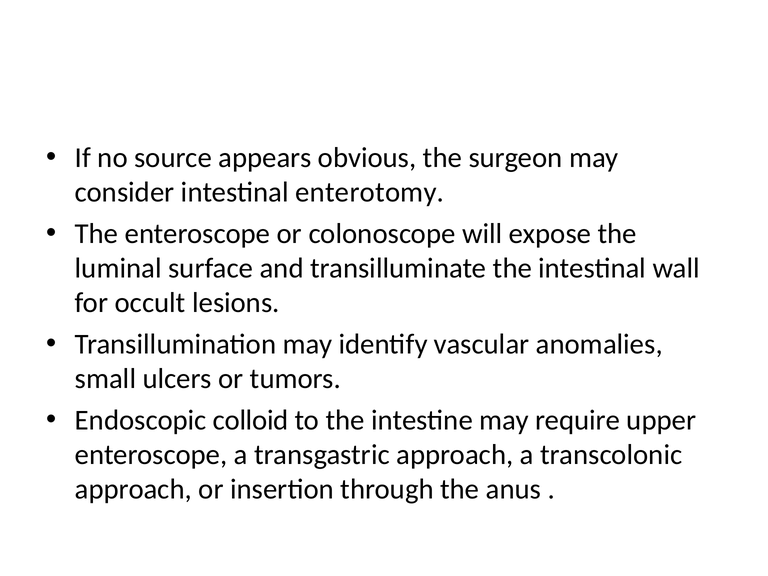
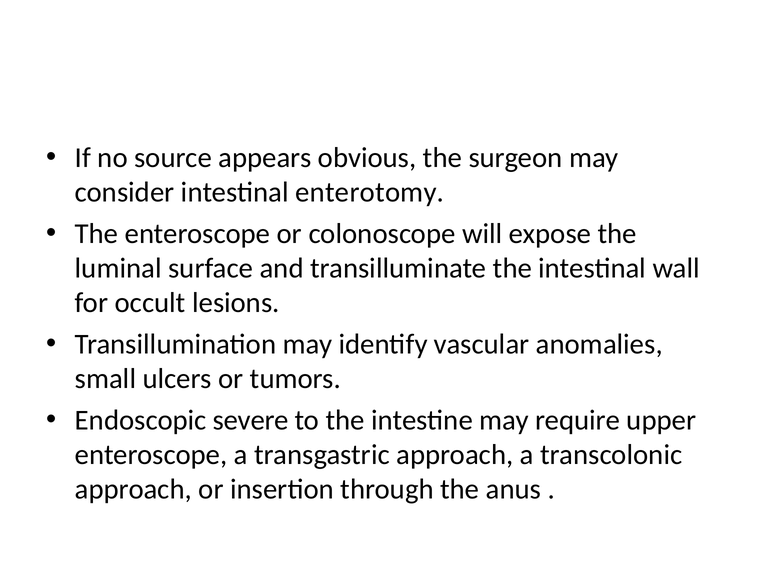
colloid: colloid -> severe
